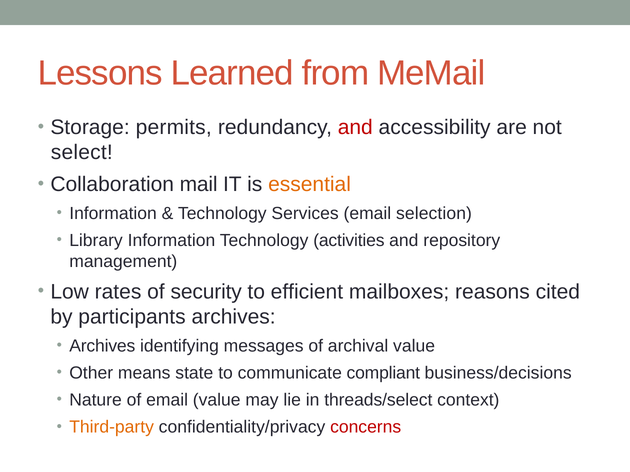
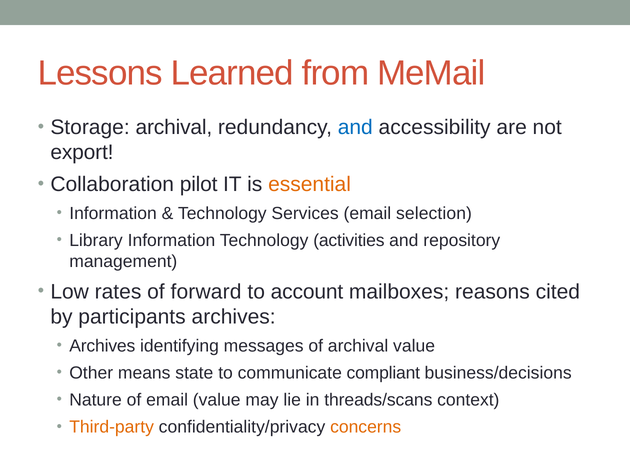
Storage permits: permits -> archival
and at (355, 127) colour: red -> blue
select: select -> export
mail: mail -> pilot
security: security -> forward
efficient: efficient -> account
threads/select: threads/select -> threads/scans
concerns colour: red -> orange
